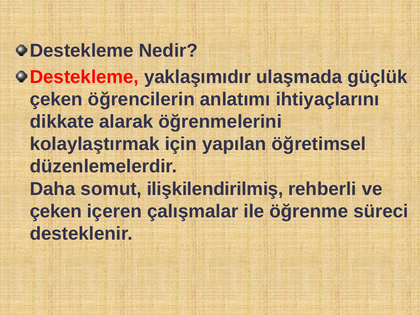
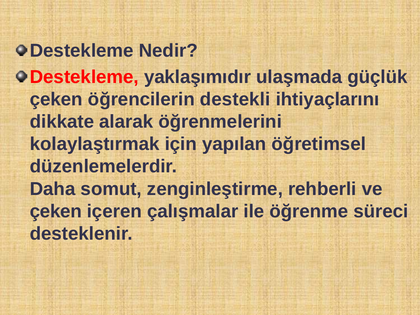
anlatımı: anlatımı -> destekli
ilişkilendirilmiş: ilişkilendirilmiş -> zenginleştirme
